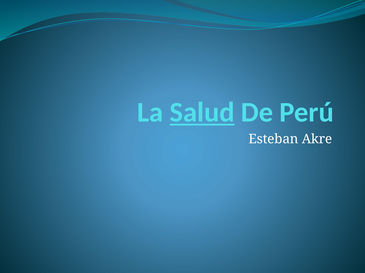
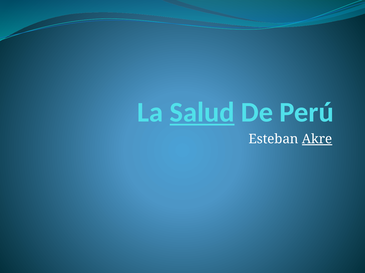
Akre underline: none -> present
